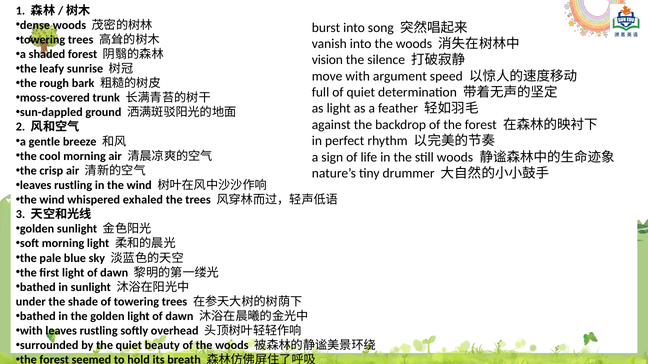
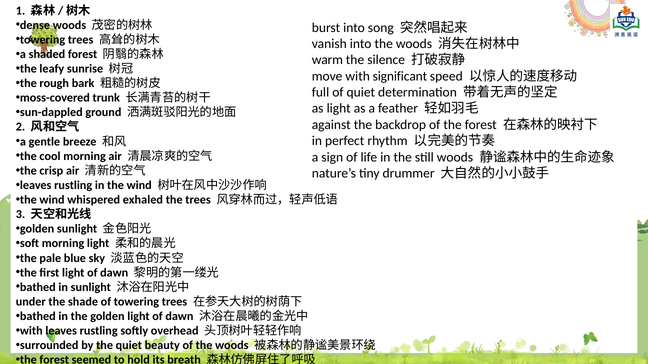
vision: vision -> warm
argument: argument -> significant
